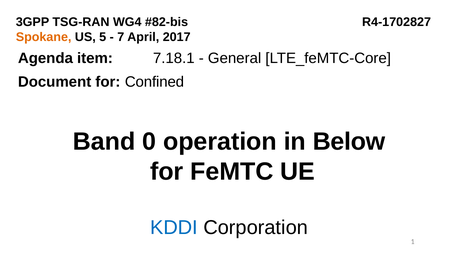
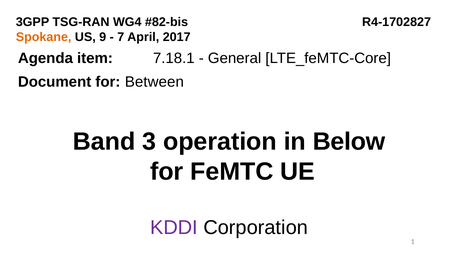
5: 5 -> 9
Confined: Confined -> Between
0: 0 -> 3
KDDI colour: blue -> purple
